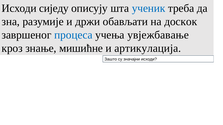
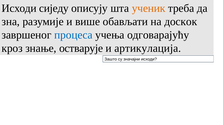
ученик colour: blue -> orange
држи: држи -> више
увјежбавање: увјежбавање -> одговарајућу
мишићне: мишићне -> остварује
